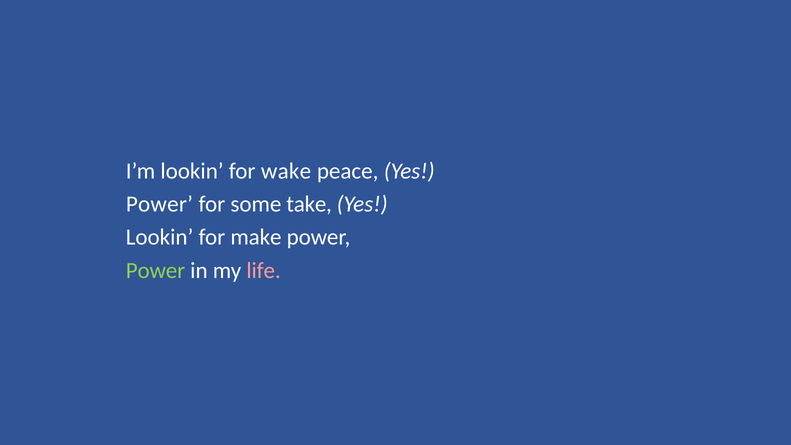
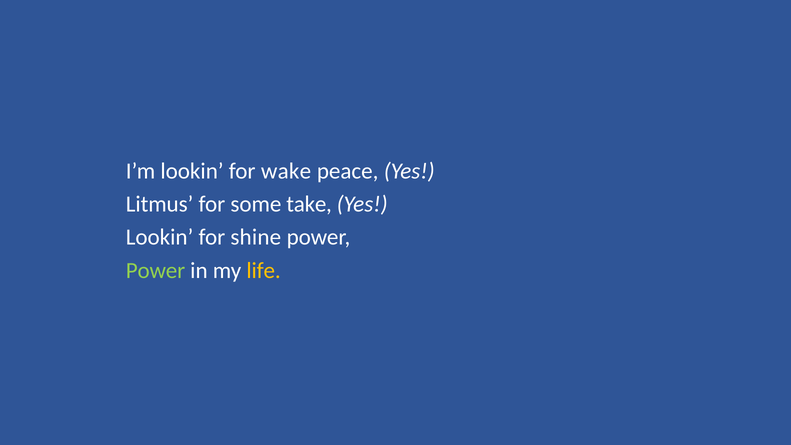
Power at (159, 204): Power -> Litmus
make: make -> shine
life colour: pink -> yellow
